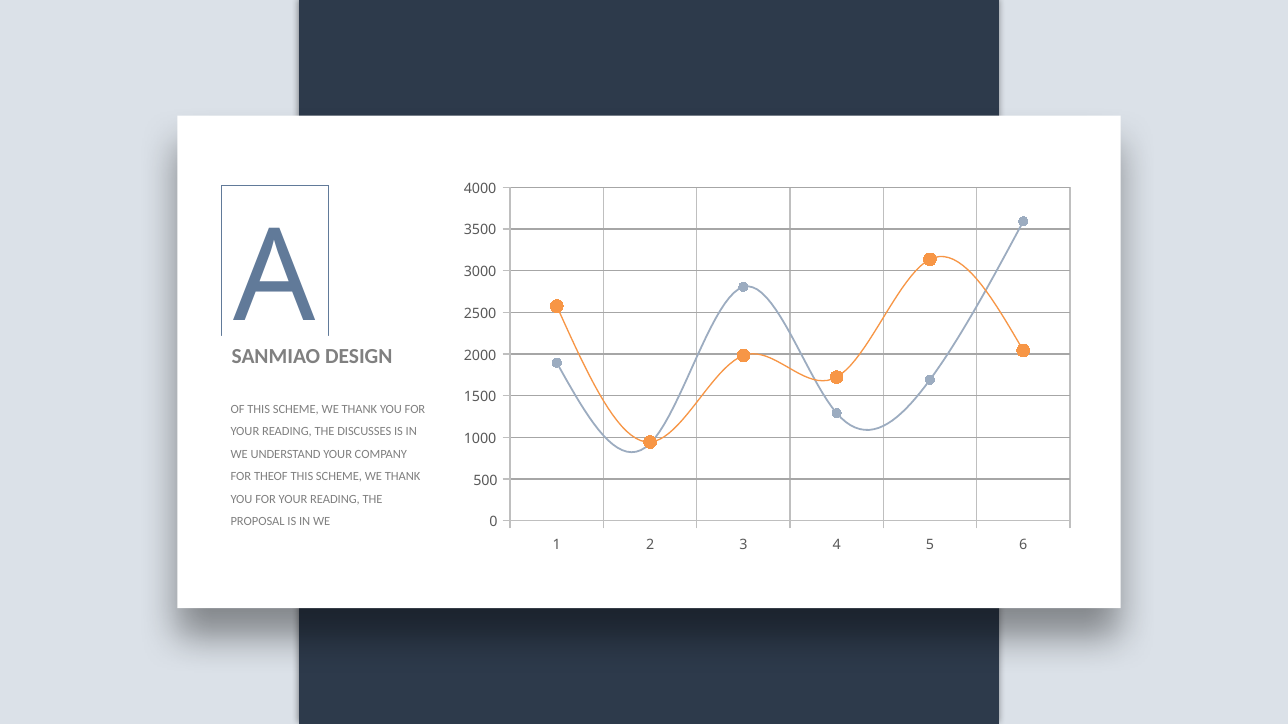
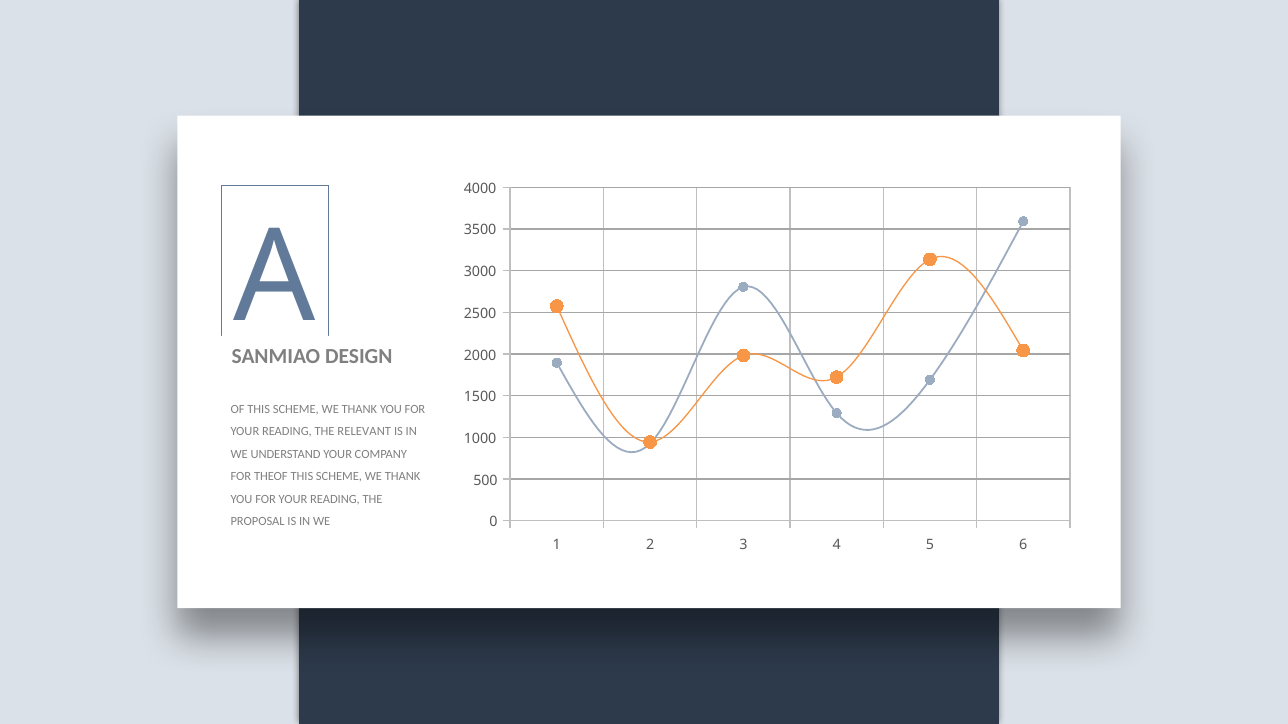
DISCUSSES: DISCUSSES -> RELEVANT
